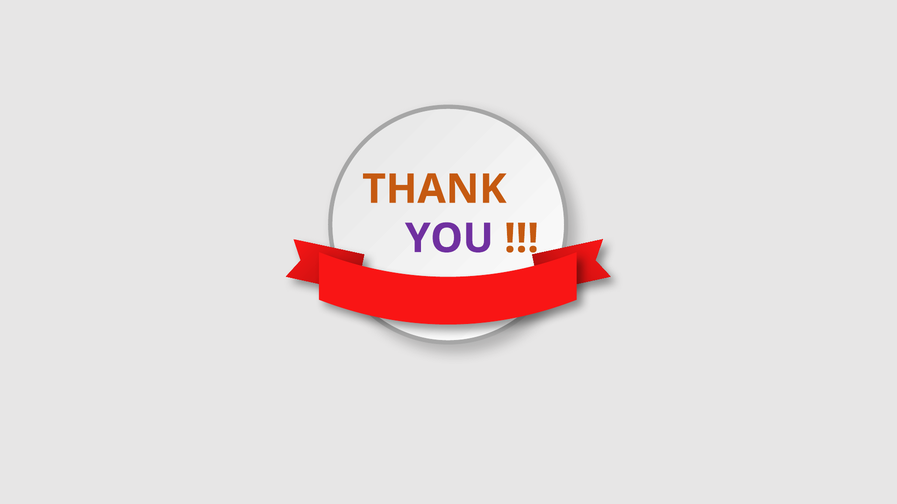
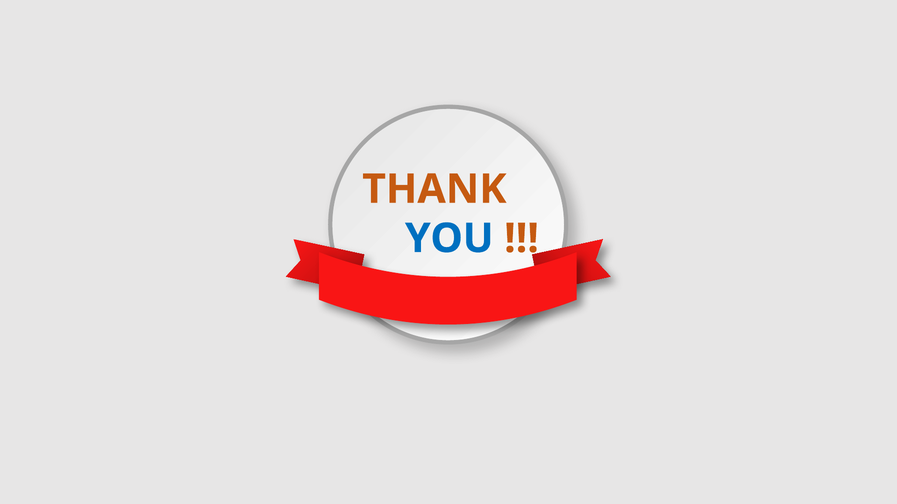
YOU colour: purple -> blue
